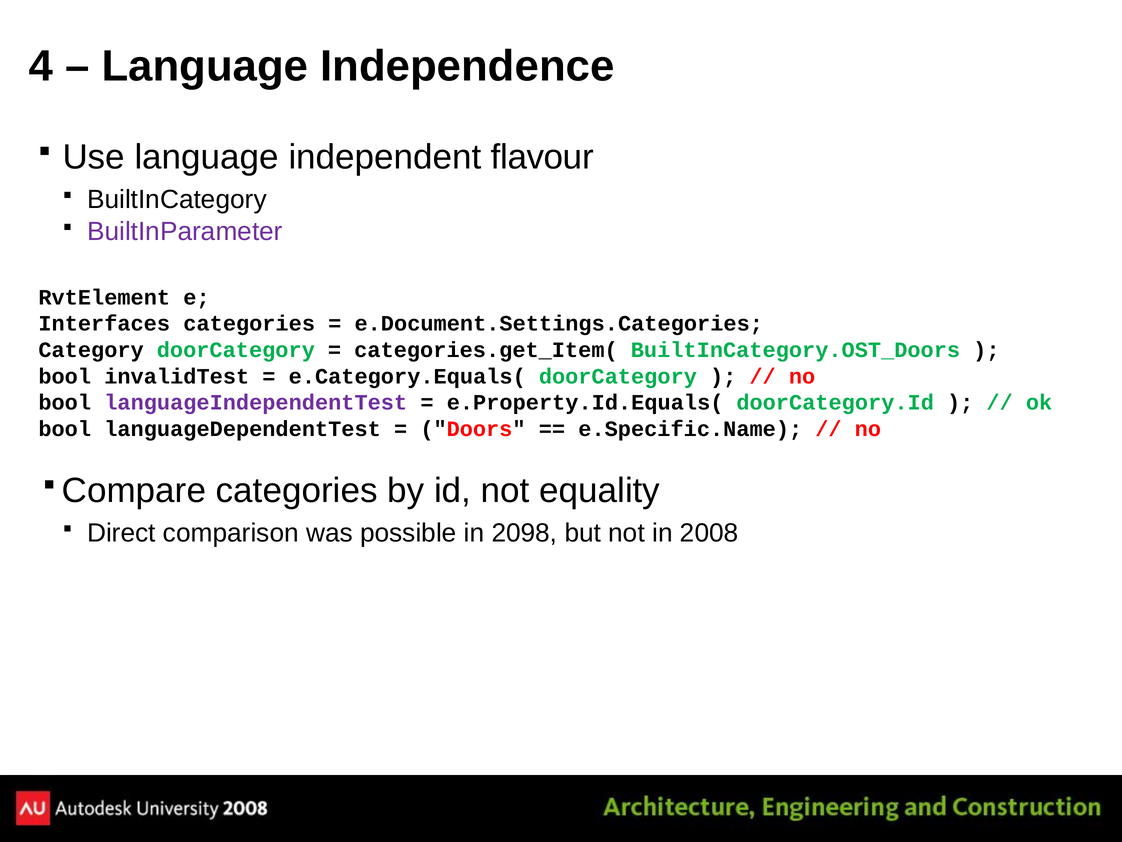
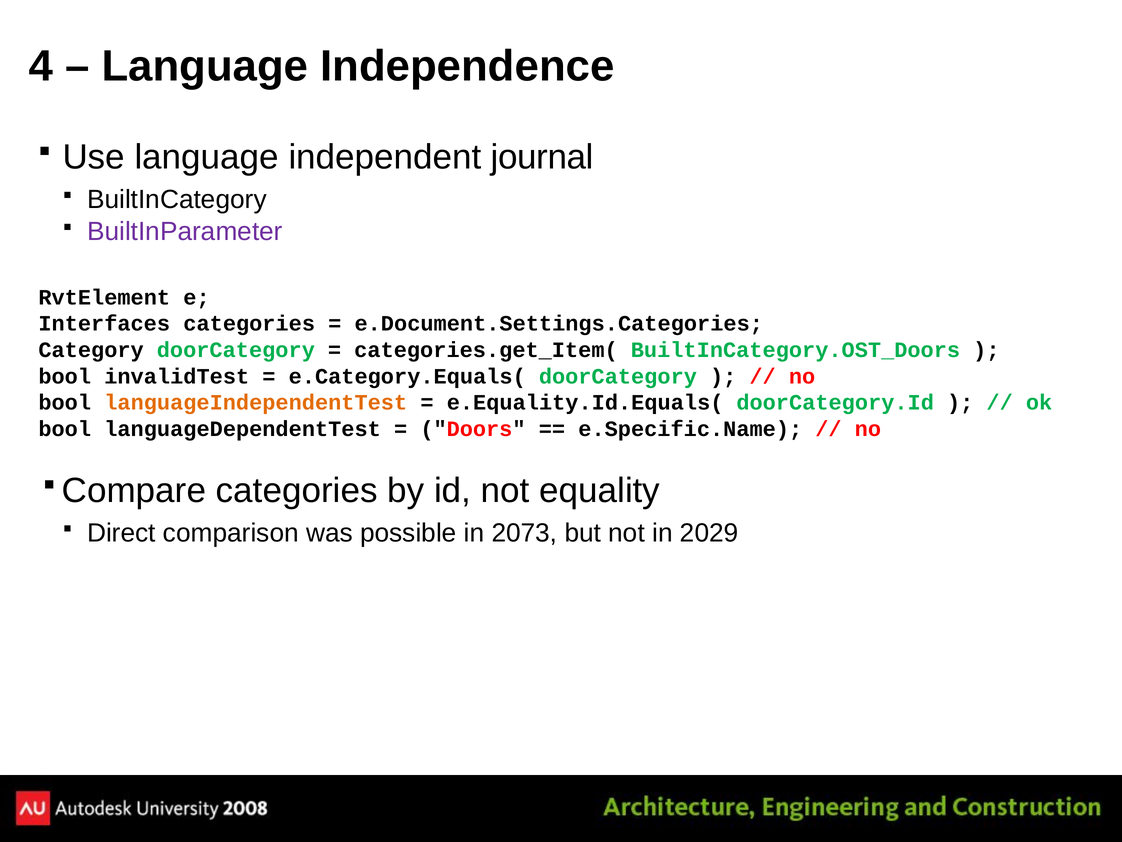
flavour: flavour -> journal
languageIndependentTest colour: purple -> orange
e.Property.Id.Equals(: e.Property.Id.Equals( -> e.Equality.Id.Equals(
2098: 2098 -> 2073
2008: 2008 -> 2029
